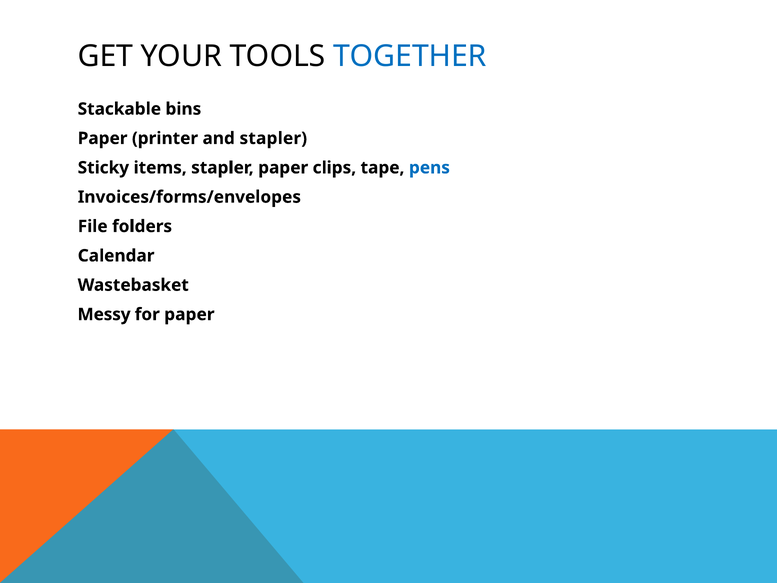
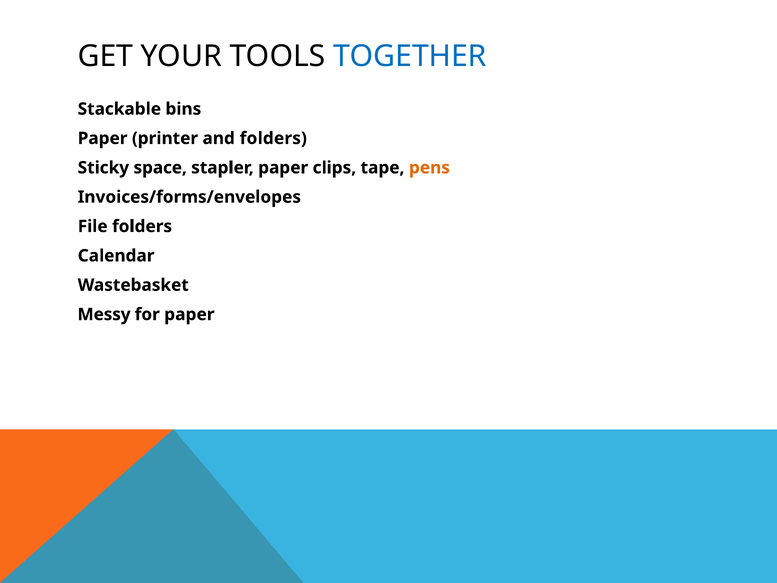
and stapler: stapler -> folders
items: items -> space
pens colour: blue -> orange
